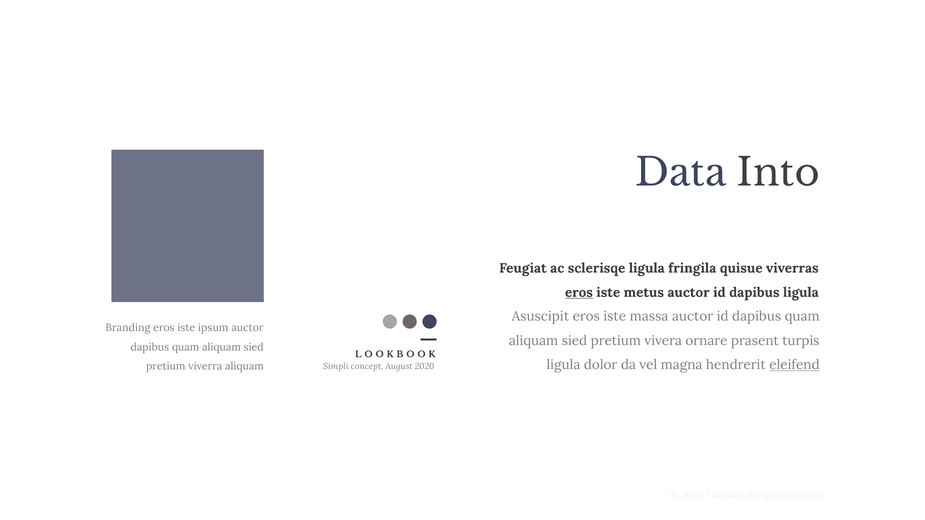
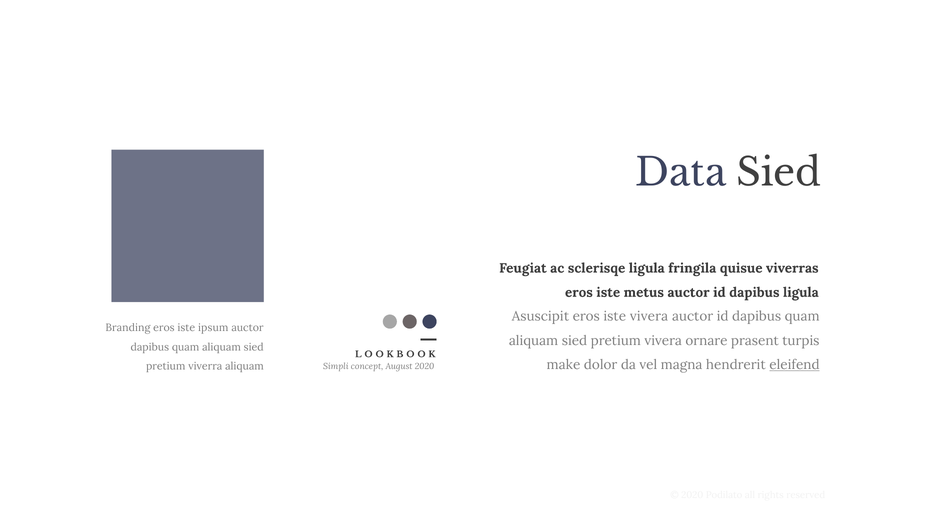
Data Into: Into -> Sied
eros at (579, 293) underline: present -> none
iste massa: massa -> vivera
ligula at (563, 365): ligula -> make
